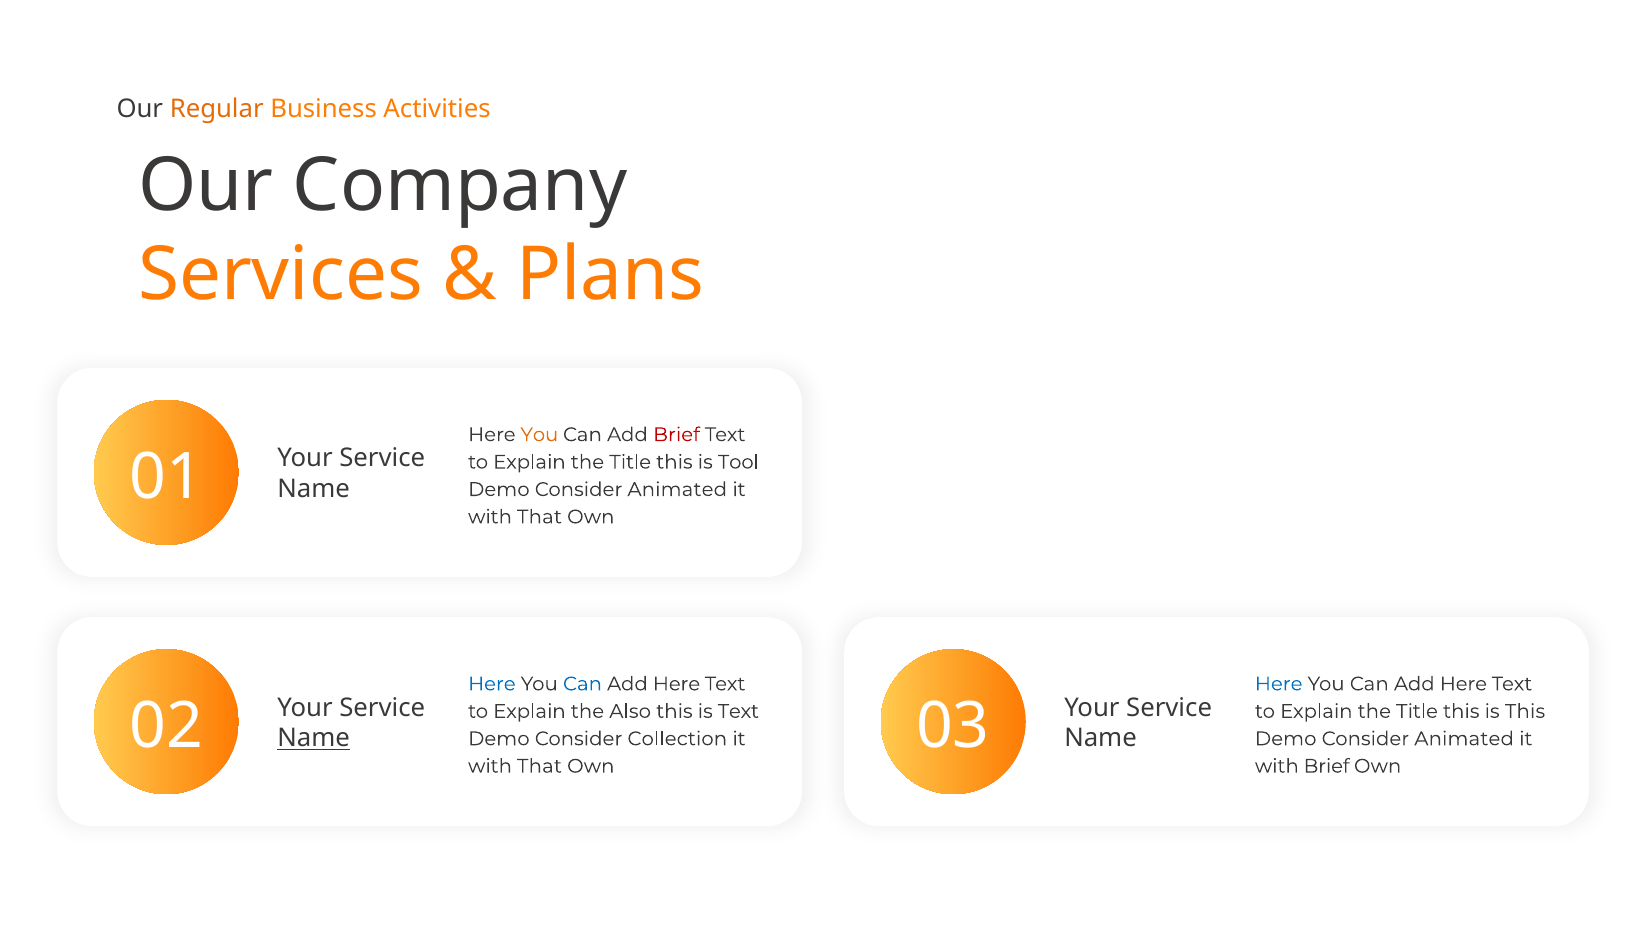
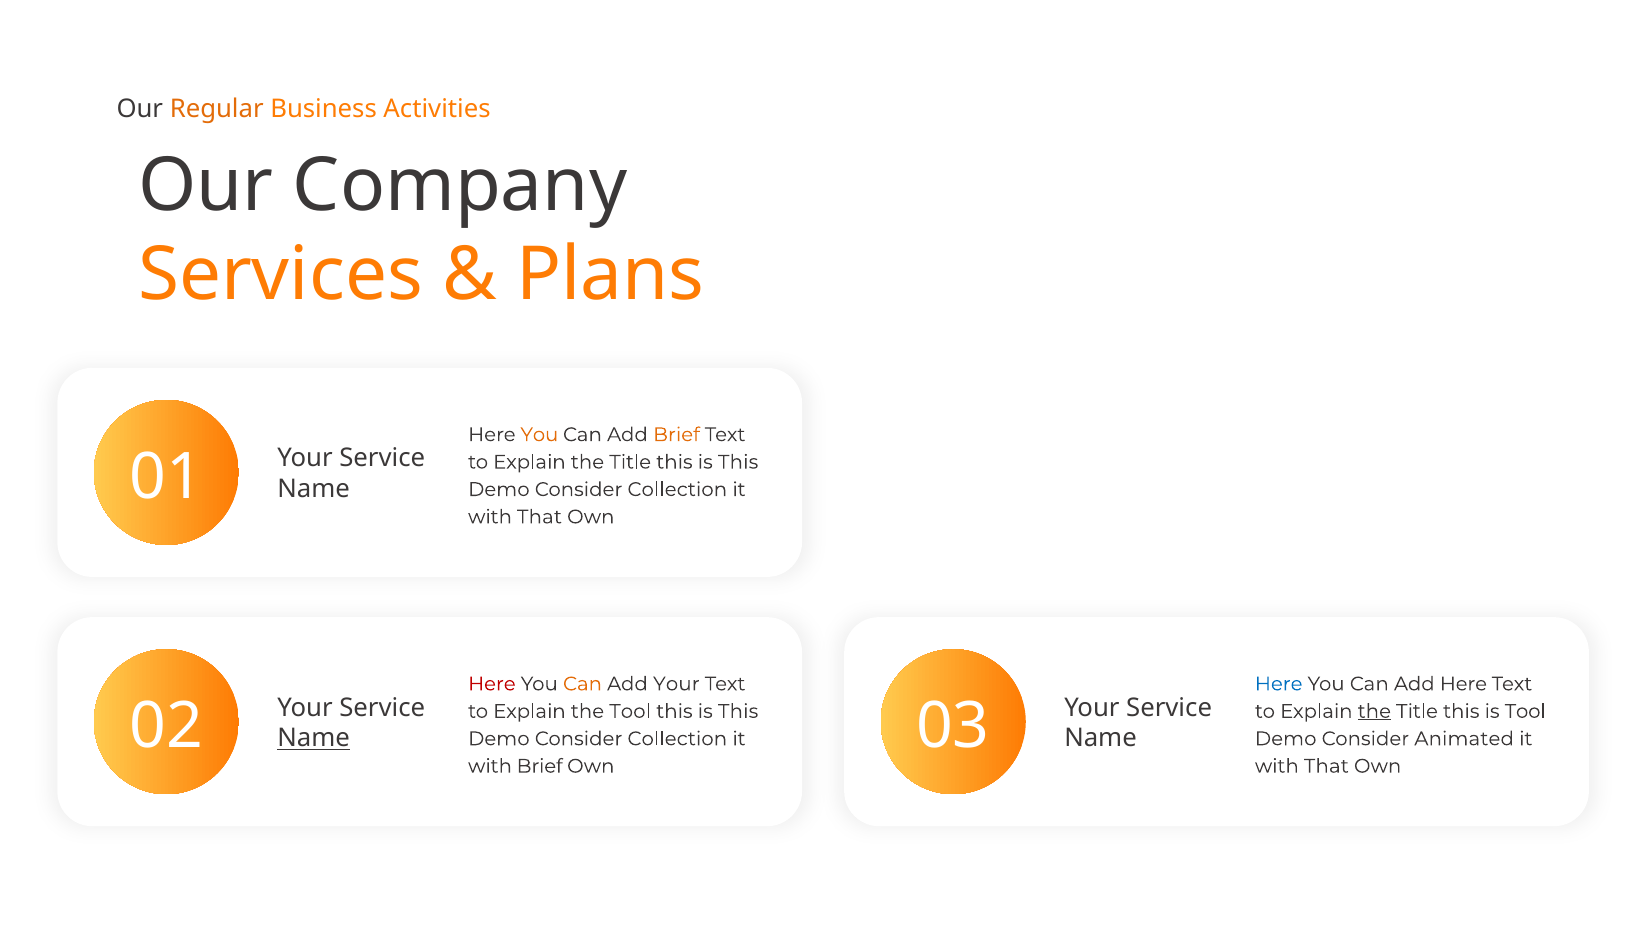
Brief at (676, 435) colour: red -> orange
Title this is Tool: Tool -> This
Animated at (677, 490): Animated -> Collection
Here at (492, 684) colour: blue -> red
Can at (582, 684) colour: blue -> orange
Here at (677, 684): Here -> Your
the Also: Also -> Tool
Text at (738, 712): Text -> This
the at (1374, 712) underline: none -> present
is This: This -> Tool
That at (540, 767): That -> Brief
Brief at (1327, 767): Brief -> That
